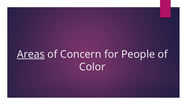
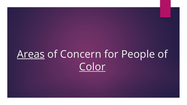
Color underline: none -> present
